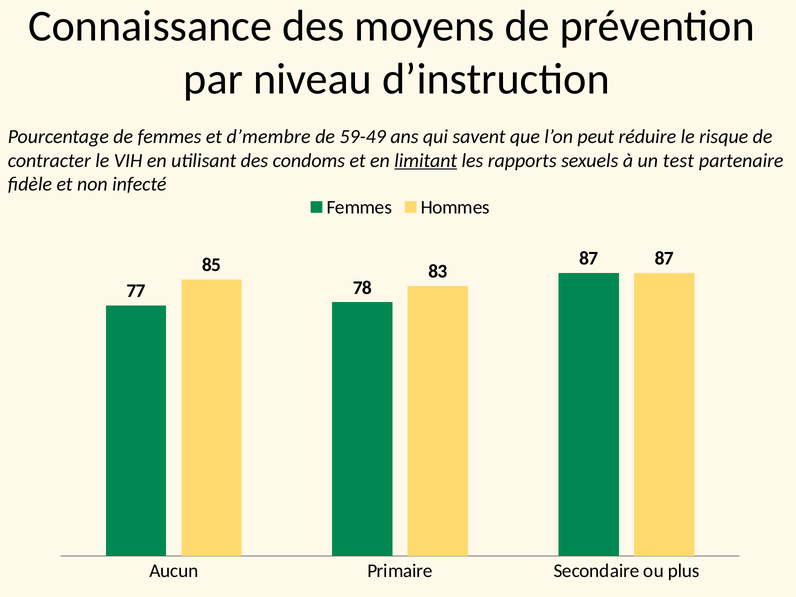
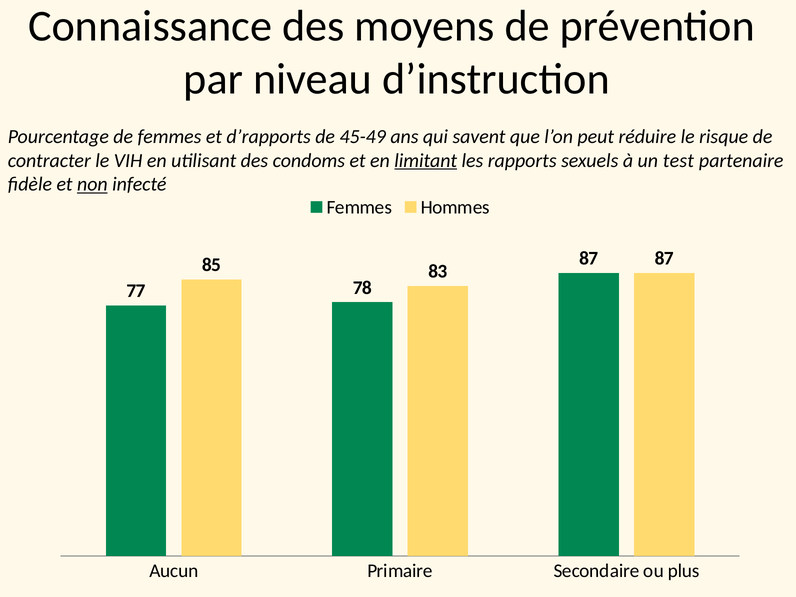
d’membre: d’membre -> d’rapports
59-49: 59-49 -> 45-49
non underline: none -> present
